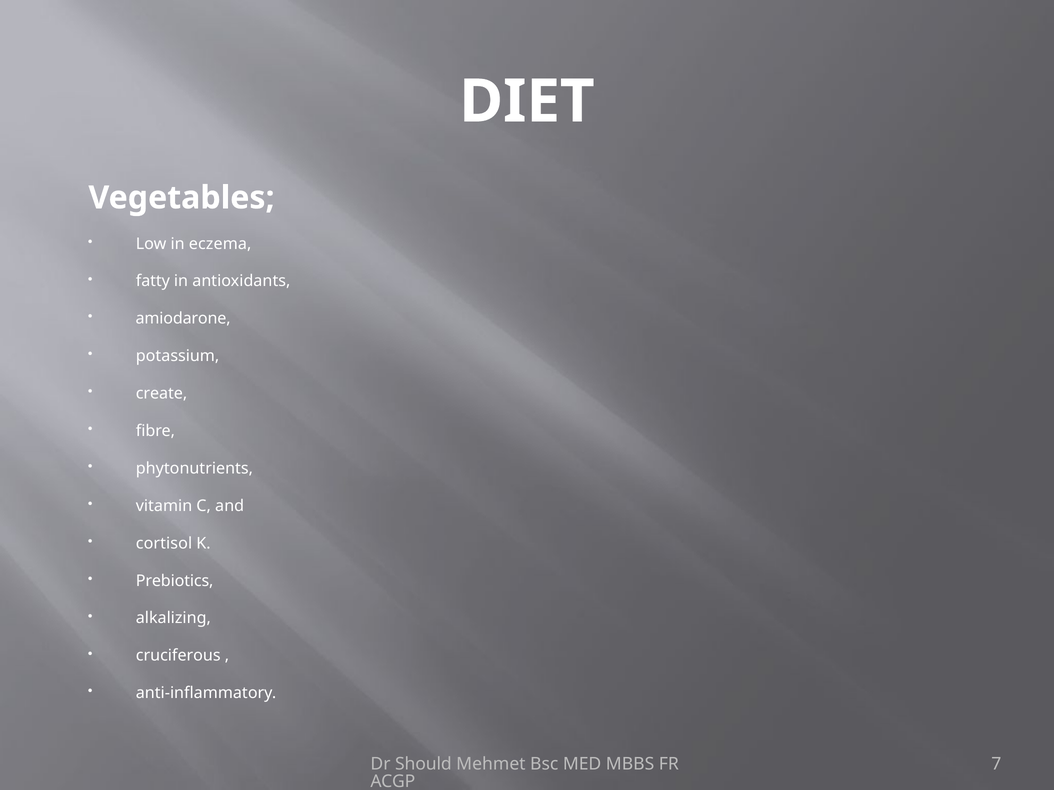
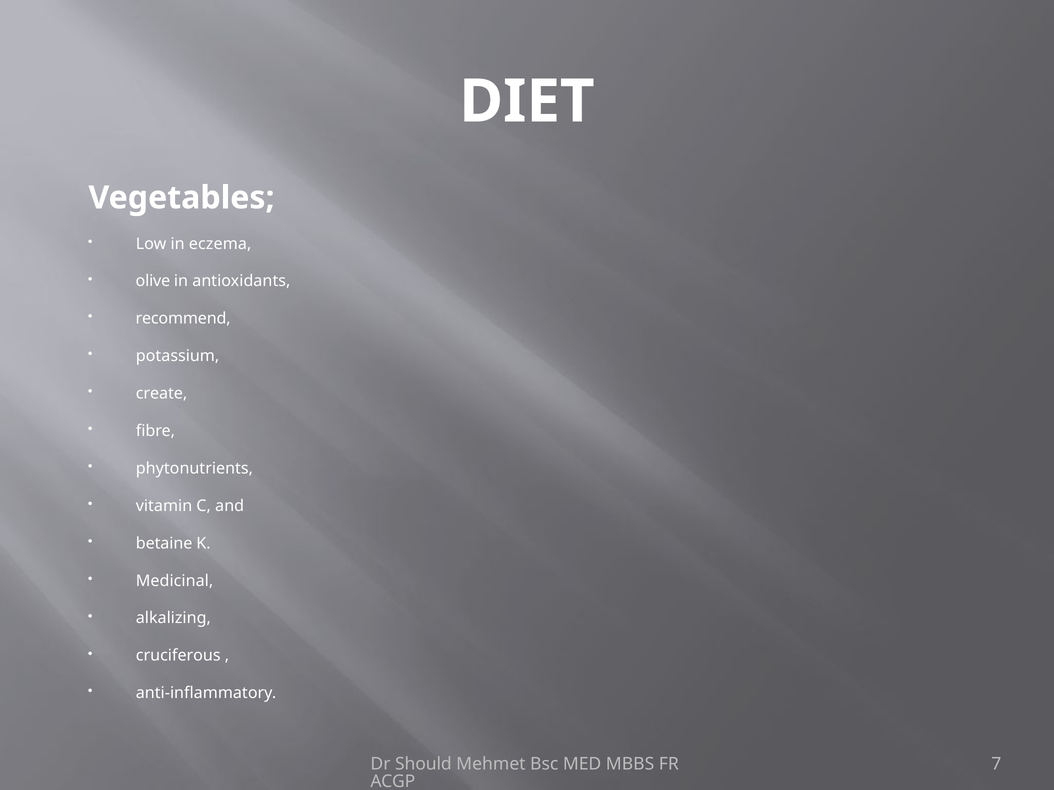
fatty: fatty -> olive
amiodarone: amiodarone -> recommend
cortisol: cortisol -> betaine
Prebiotics: Prebiotics -> Medicinal
